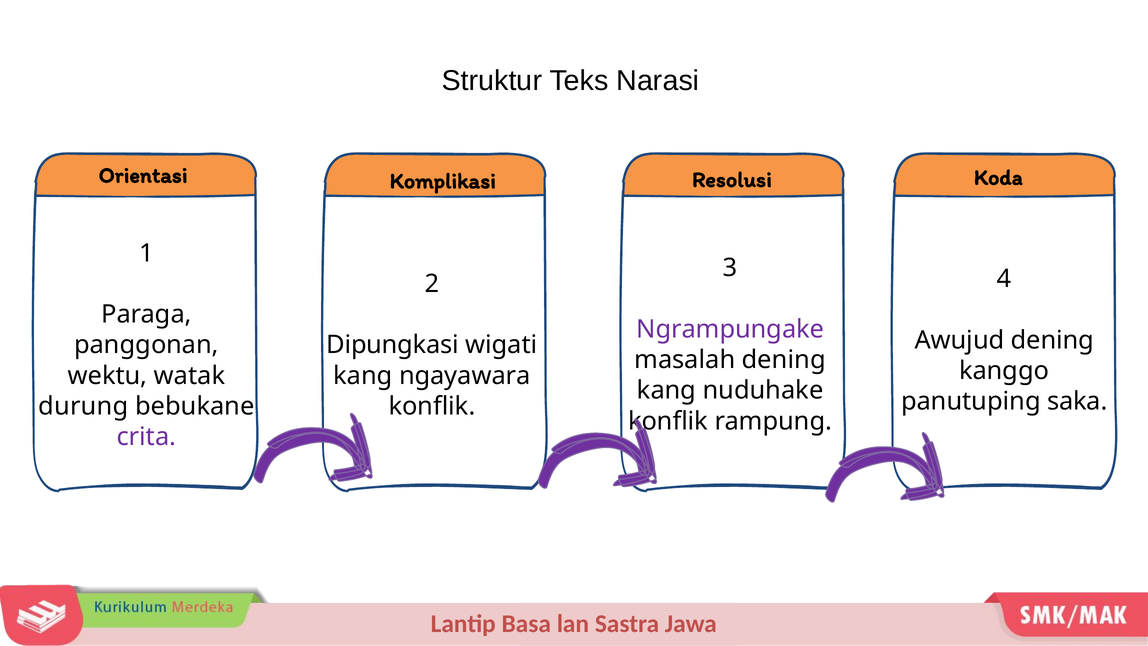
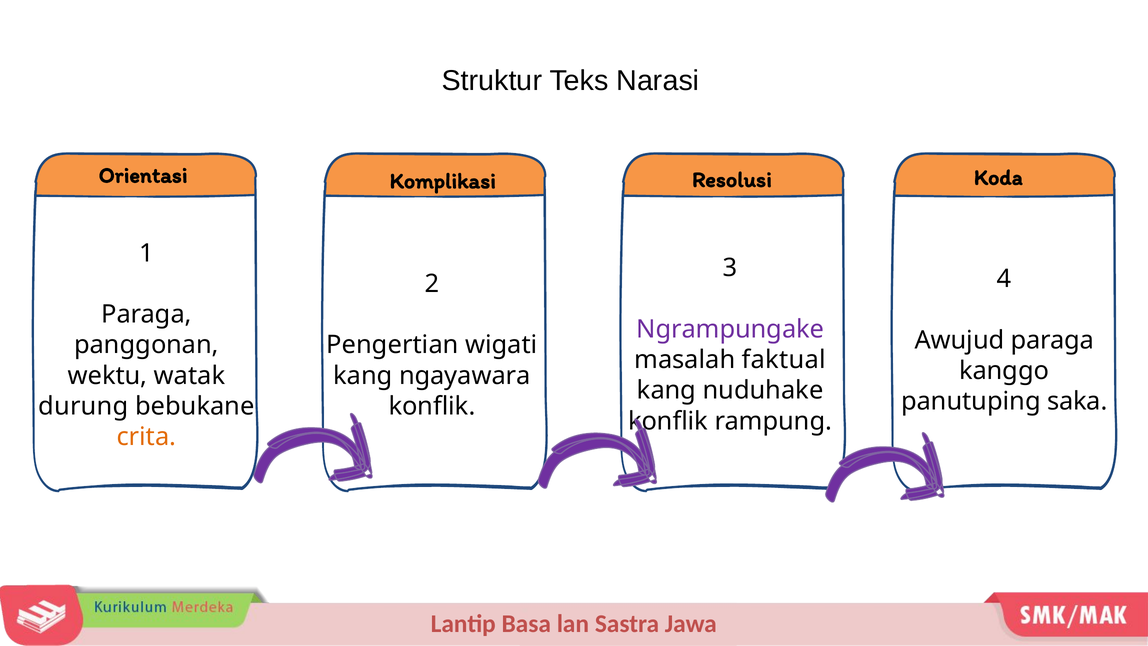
Awujud dening: dening -> paraga
Dipungkasi: Dipungkasi -> Pengertian
masalah dening: dening -> faktual
crita colour: purple -> orange
